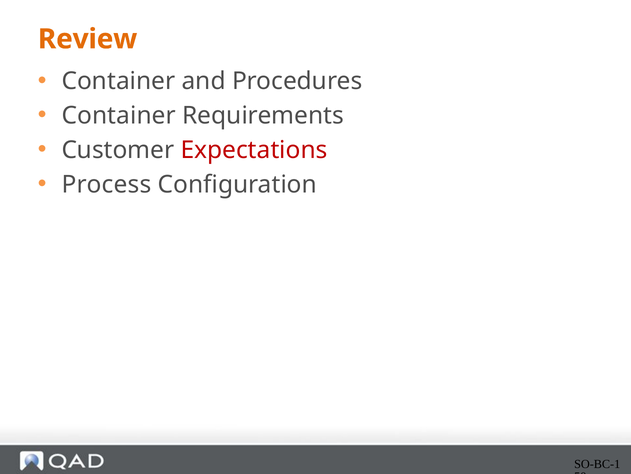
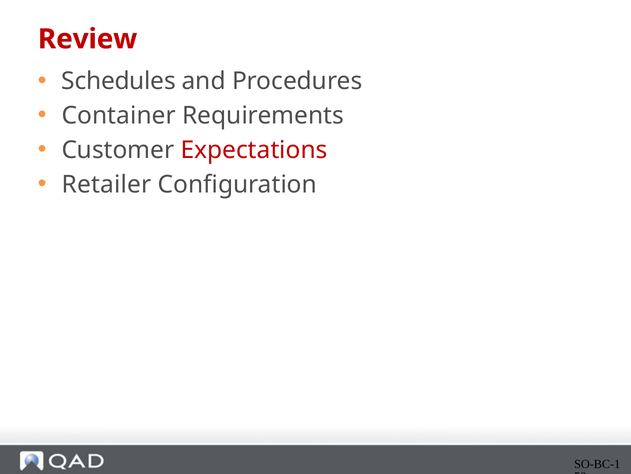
Review colour: orange -> red
Container at (118, 81): Container -> Schedules
Process: Process -> Retailer
